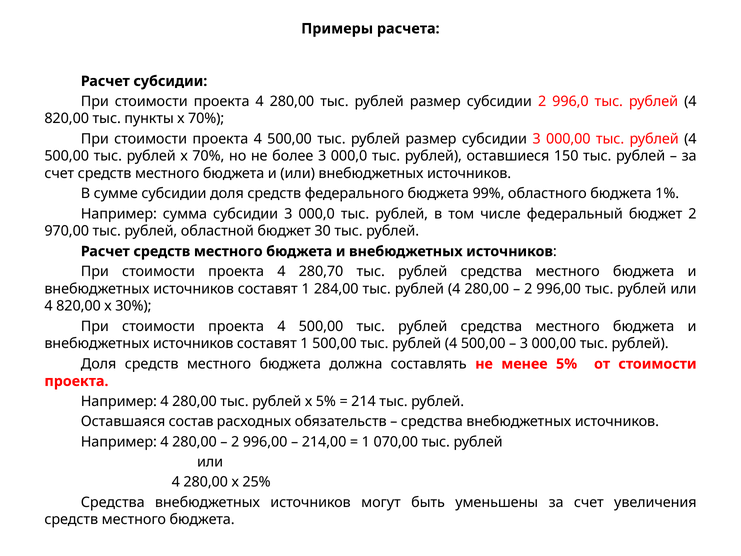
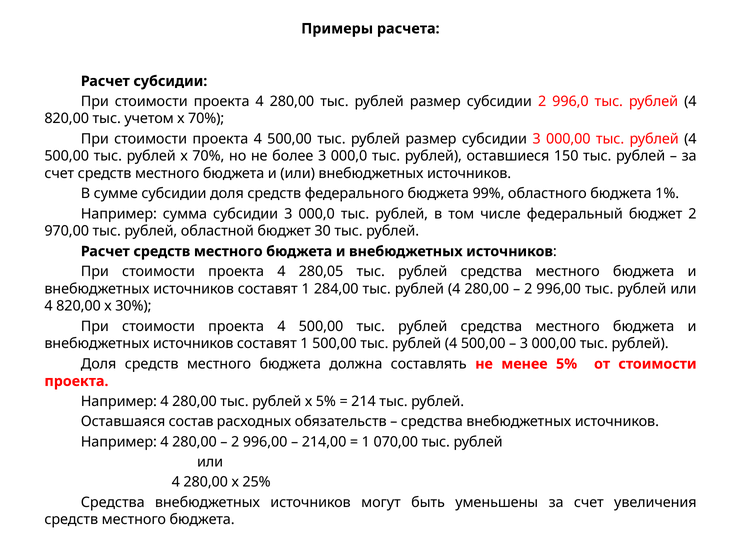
пункты: пункты -> учетом
280,70: 280,70 -> 280,05
